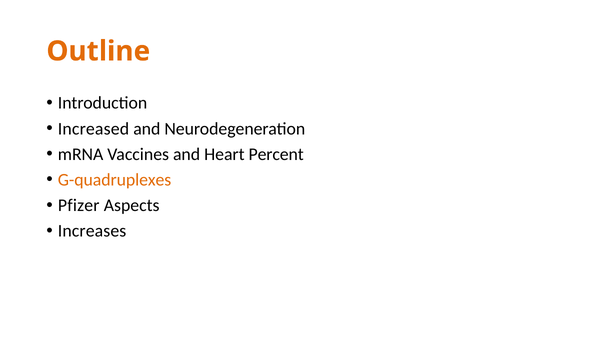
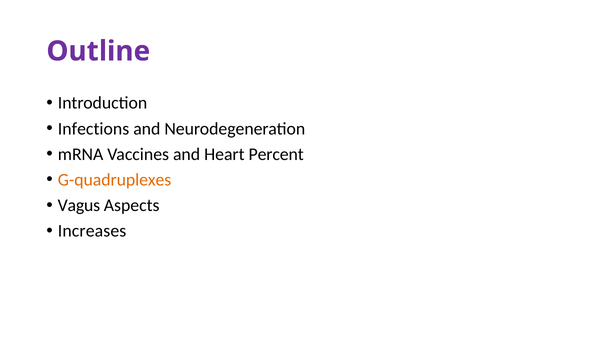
Outline colour: orange -> purple
Increased: Increased -> Infections
Pfizer: Pfizer -> Vagus
